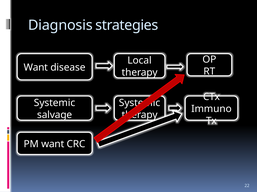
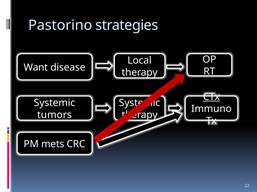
Diagnosis: Diagnosis -> Pastorino
CTx underline: none -> present
salvage: salvage -> tumors
PM want: want -> mets
